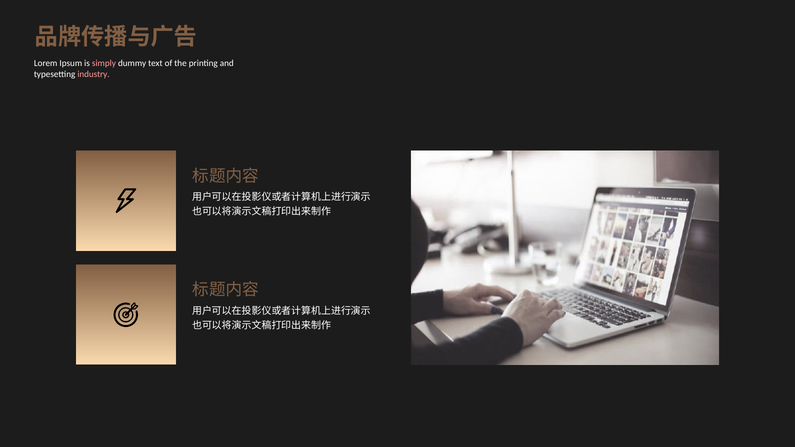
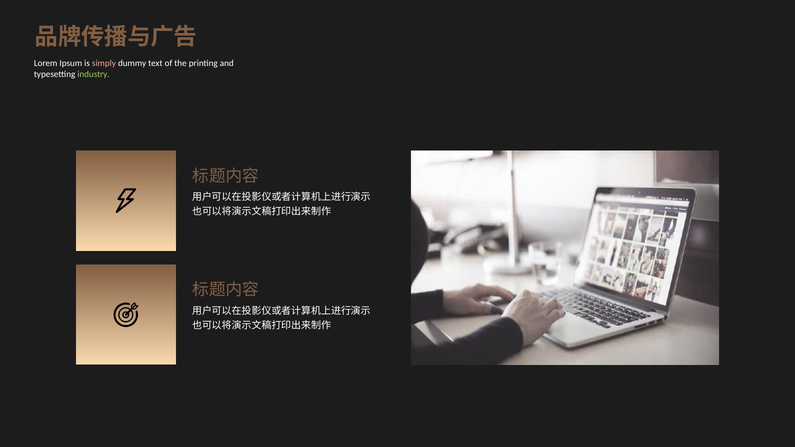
industry colour: pink -> light green
